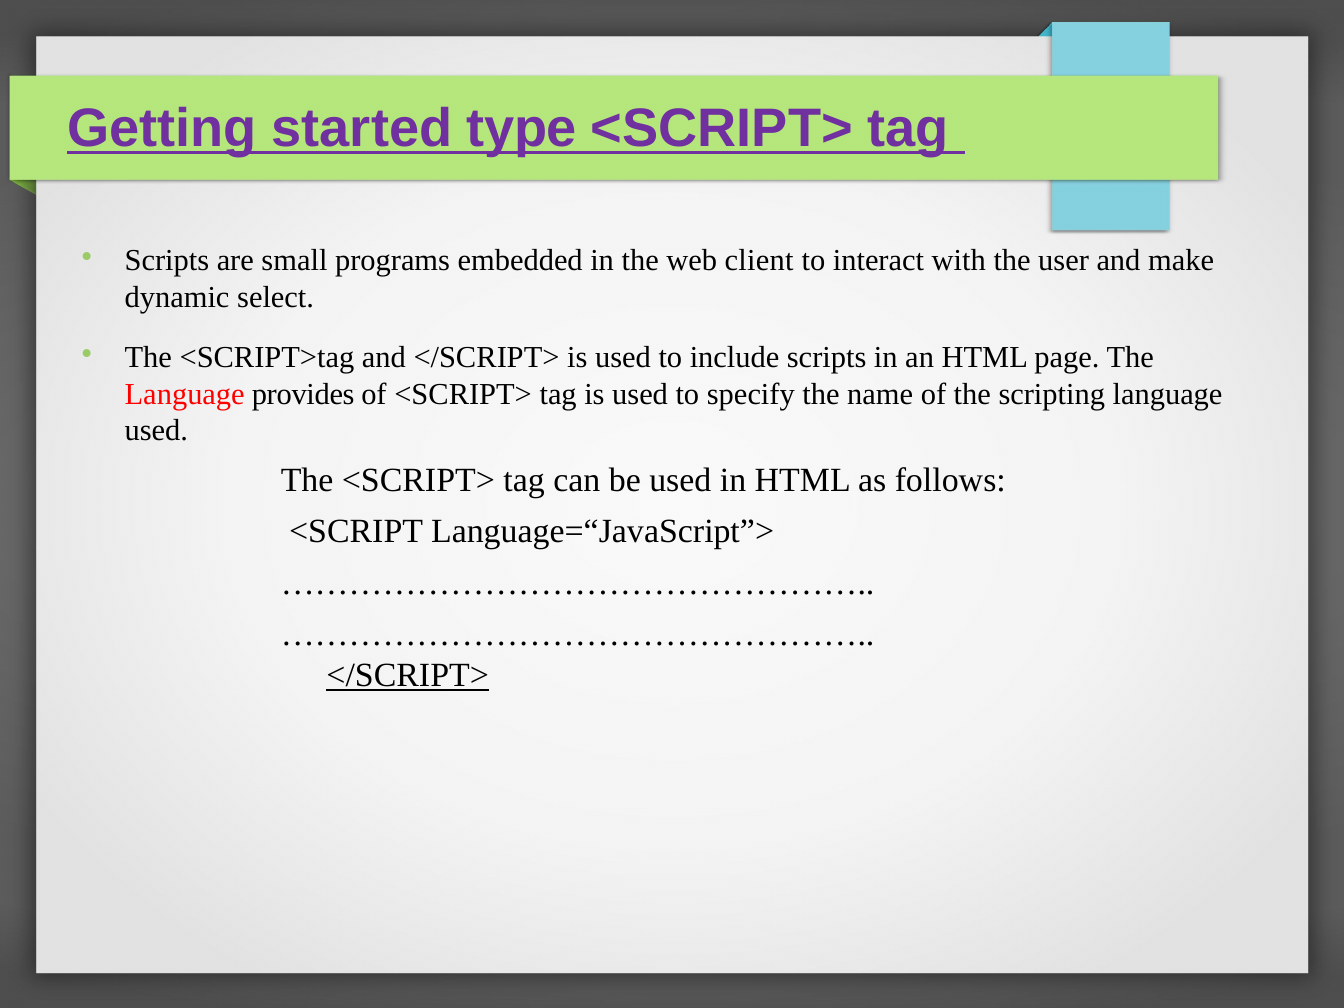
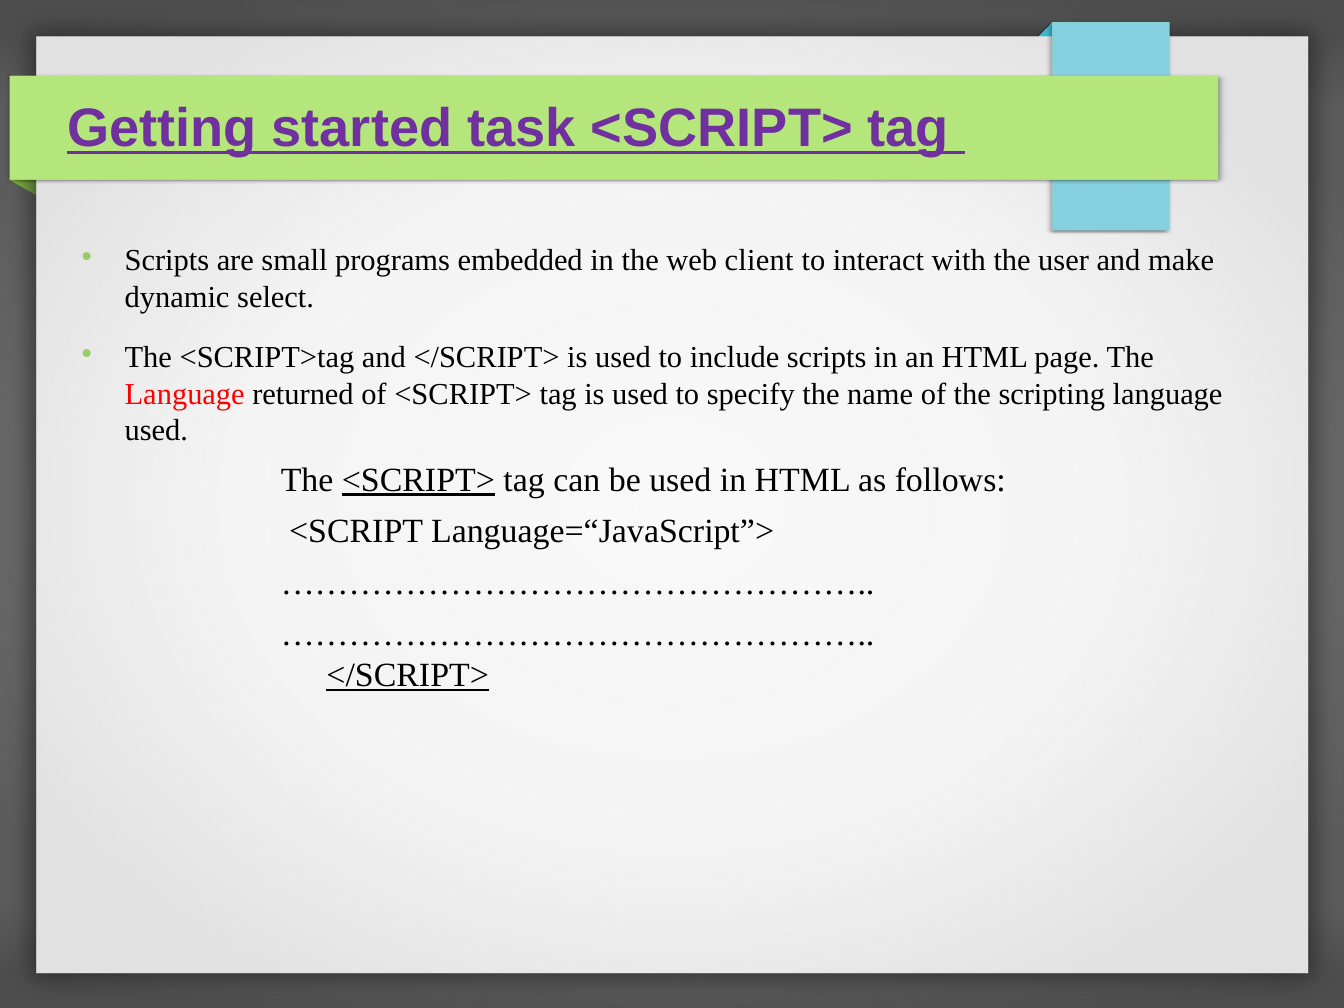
type: type -> task
provides: provides -> returned
<SCRIPT> at (418, 480) underline: none -> present
